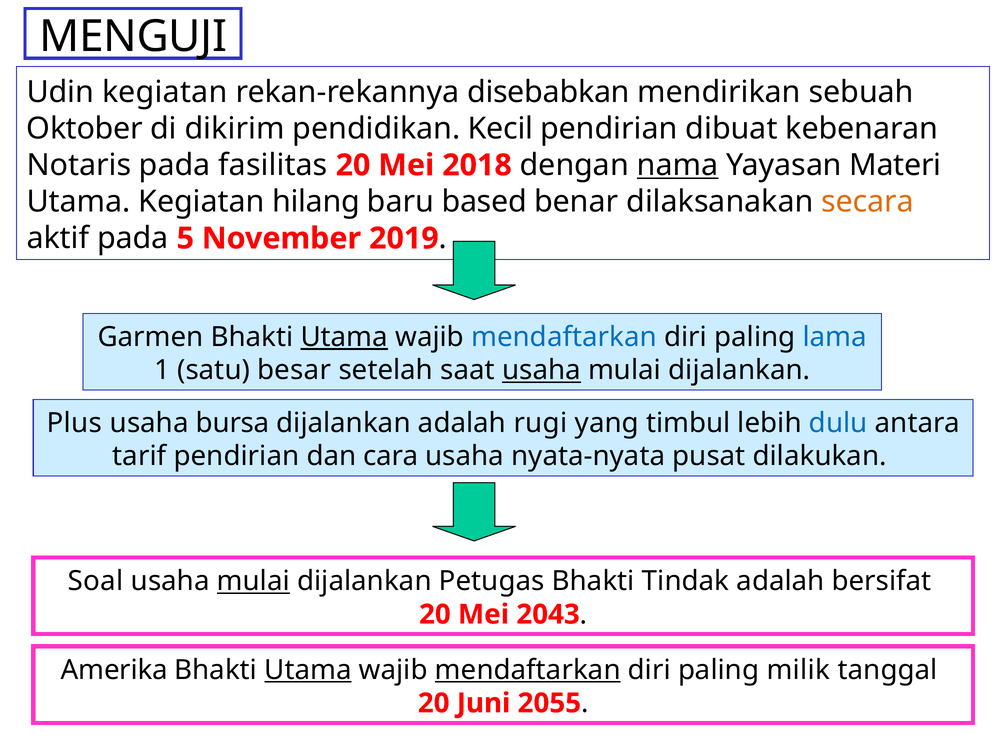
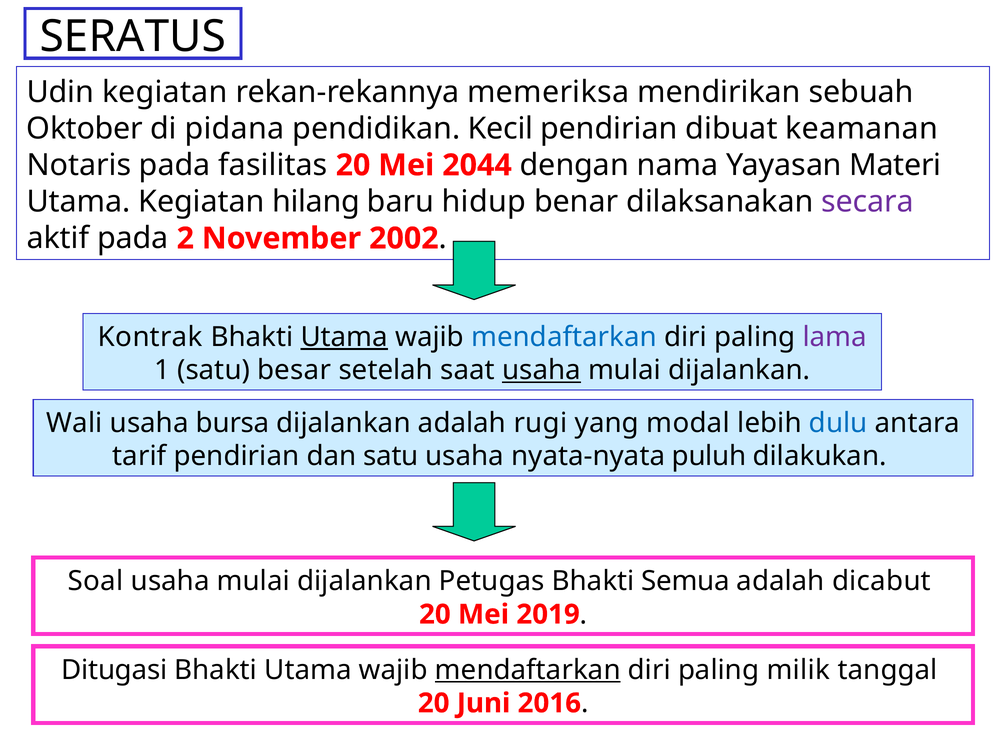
MENGUJI: MENGUJI -> SERATUS
disebabkan: disebabkan -> memeriksa
dikirim: dikirim -> pidana
kebenaran: kebenaran -> keamanan
2018: 2018 -> 2044
nama underline: present -> none
based: based -> hidup
secara colour: orange -> purple
5: 5 -> 2
2019: 2019 -> 2002
Garmen: Garmen -> Kontrak
lama colour: blue -> purple
Plus: Plus -> Wali
timbul: timbul -> modal
dan cara: cara -> satu
pusat: pusat -> puluh
mulai at (253, 581) underline: present -> none
Tindak: Tindak -> Semua
bersifat: bersifat -> dicabut
2043: 2043 -> 2019
Amerika: Amerika -> Ditugasi
Utama at (308, 669) underline: present -> none
2055: 2055 -> 2016
